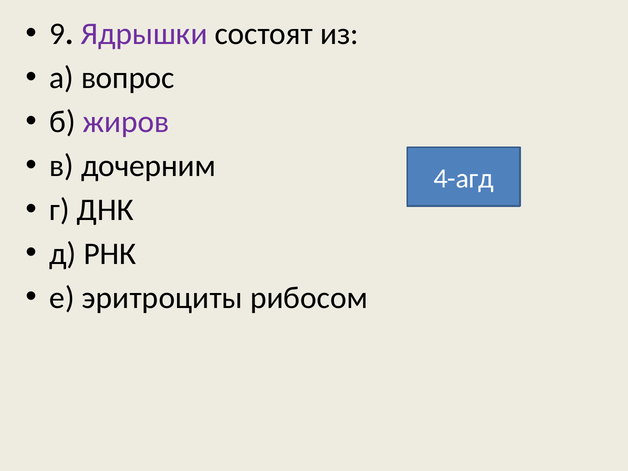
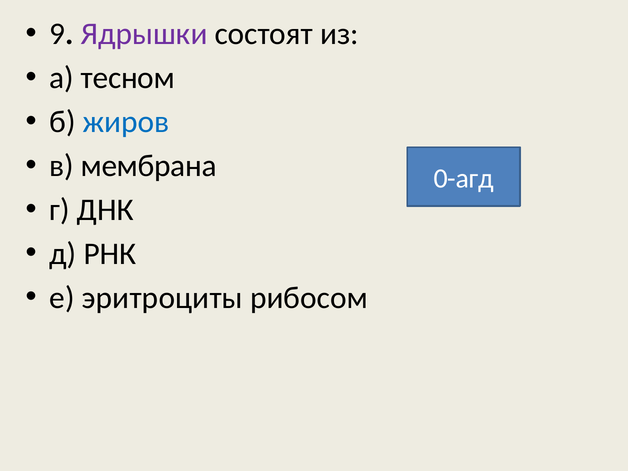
вопрос: вопрос -> тесном
жиров colour: purple -> blue
дочерним: дочерним -> мембрана
4-агд: 4-агд -> 0-агд
